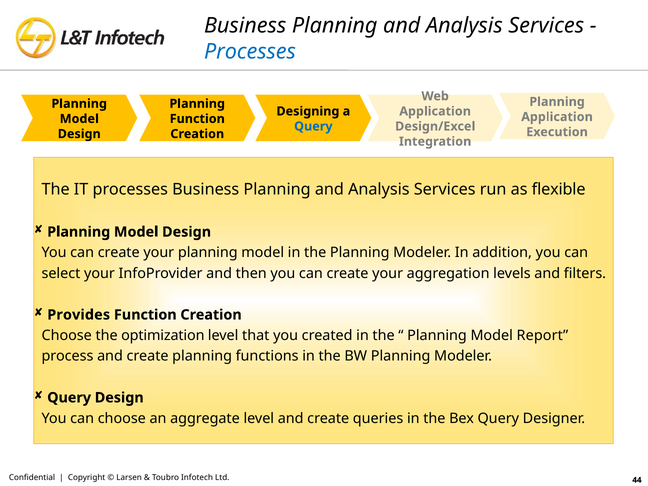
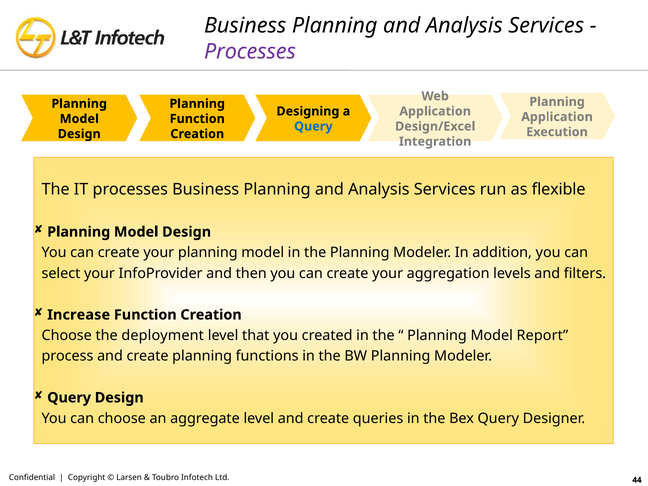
Processes at (250, 52) colour: blue -> purple
Provides: Provides -> Increase
optimization: optimization -> deployment
